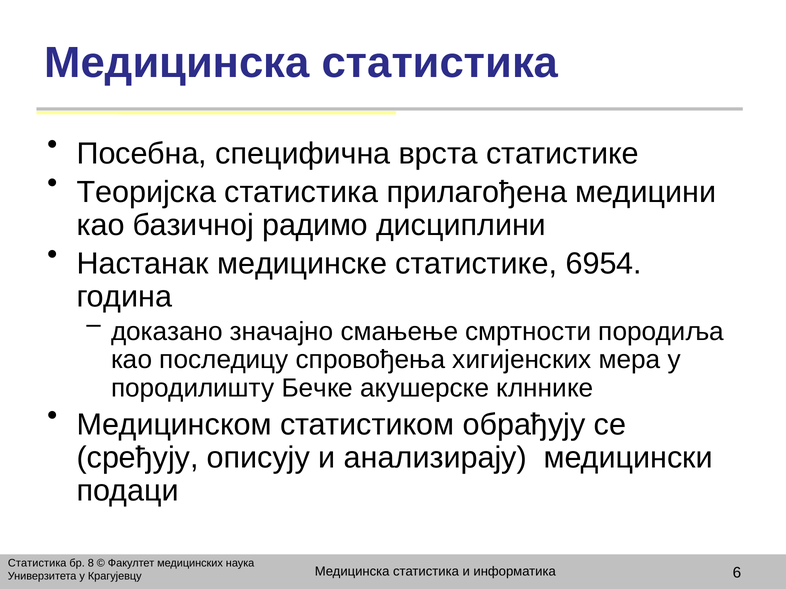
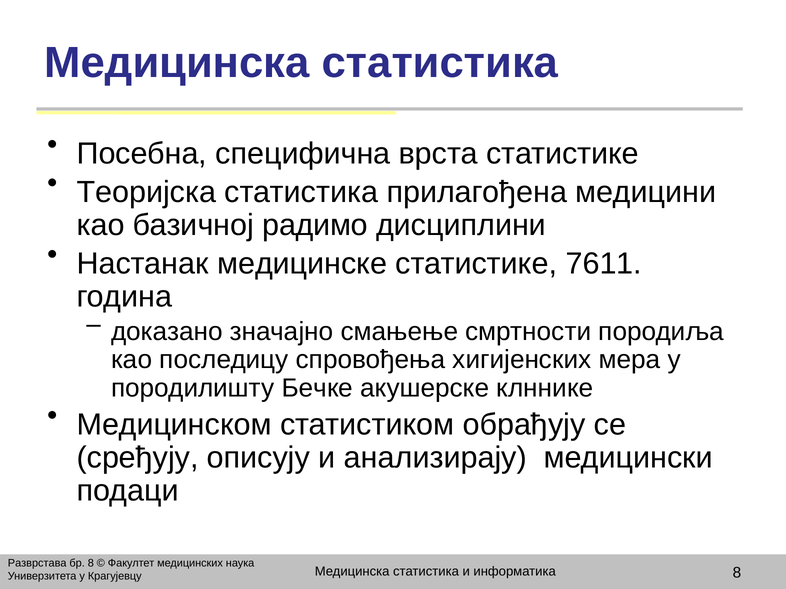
6954: 6954 -> 7611
Статистика at (37, 563): Статистика -> Разврстава
информатика 6: 6 -> 8
